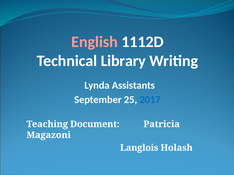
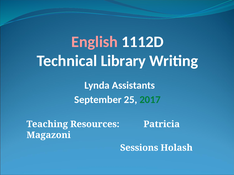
2017 colour: blue -> green
Document: Document -> Resources
Langlois: Langlois -> Sessions
